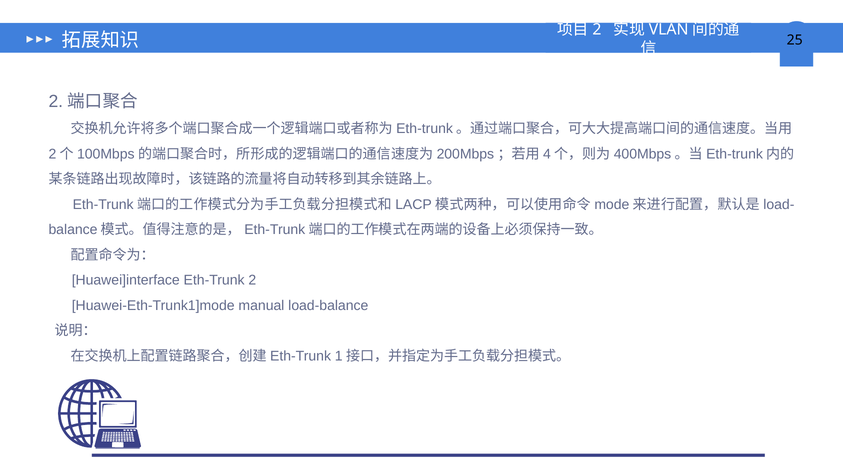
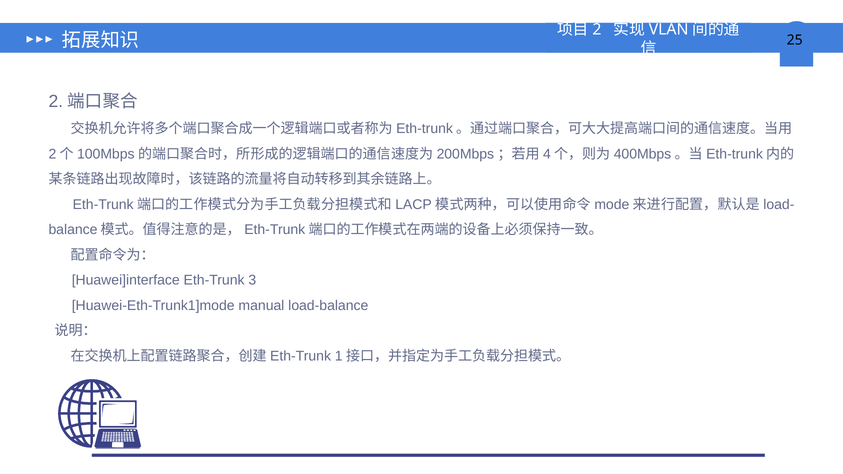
2: 2 -> 3
